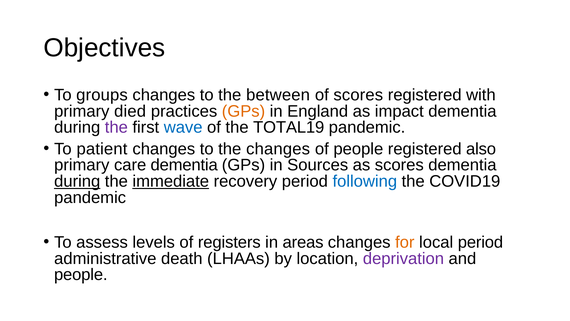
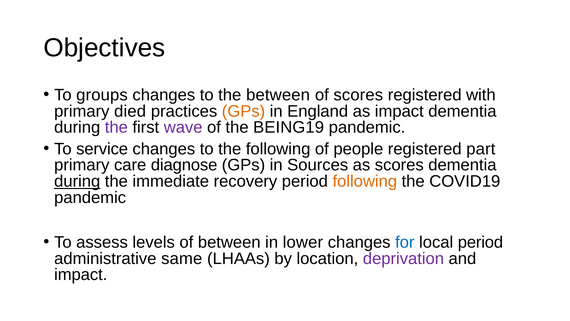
wave colour: blue -> purple
TOTAL19: TOTAL19 -> BEING19
patient: patient -> service
the changes: changes -> following
also: also -> part
care dementia: dementia -> diagnose
immediate underline: present -> none
following at (365, 181) colour: blue -> orange
of registers: registers -> between
areas: areas -> lower
for colour: orange -> blue
death: death -> same
people at (81, 274): people -> impact
